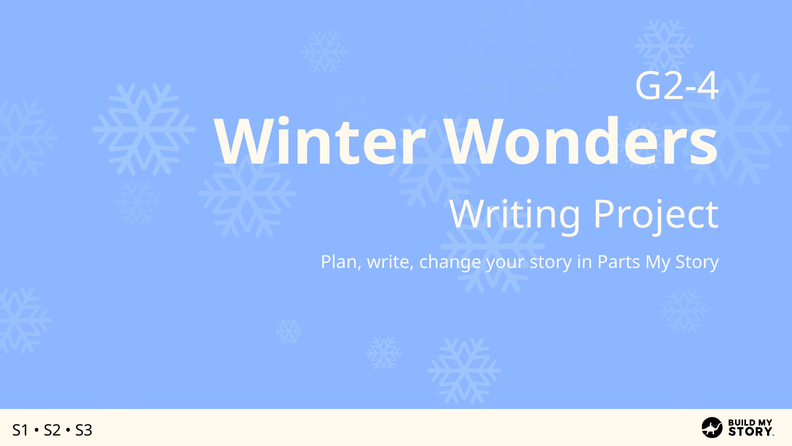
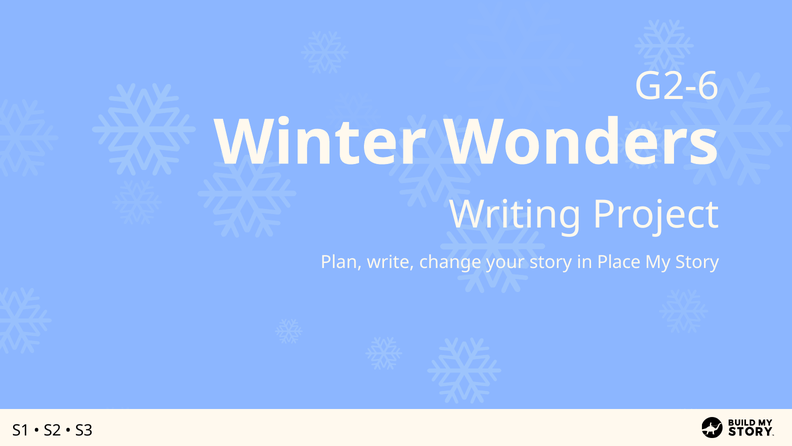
G2-4: G2-4 -> G2-6
Parts: Parts -> Place
